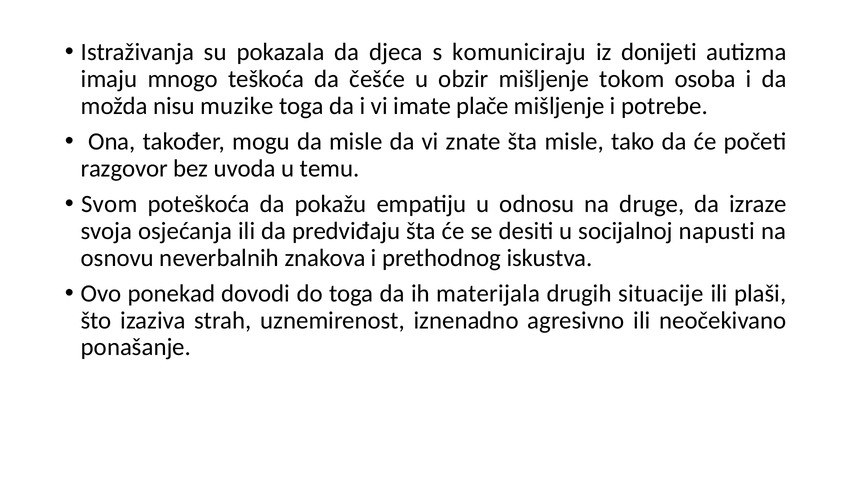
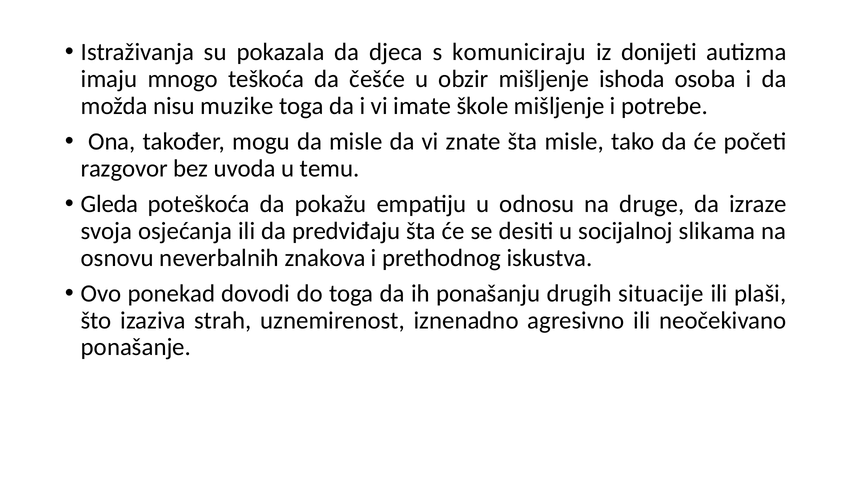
tokom: tokom -> ishoda
plače: plače -> škole
Svom: Svom -> Gleda
napusti: napusti -> slikama
materijala: materijala -> ponašanju
